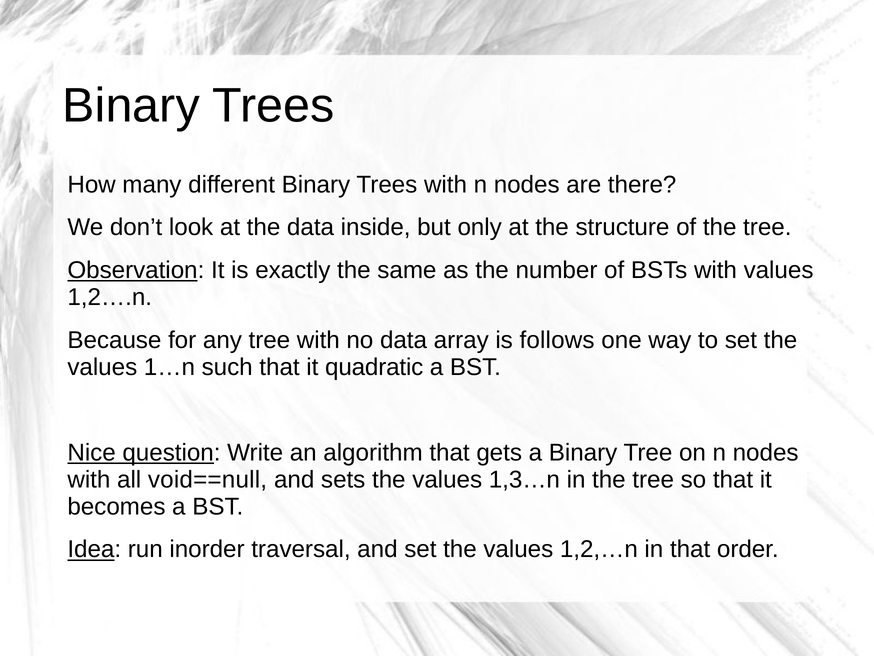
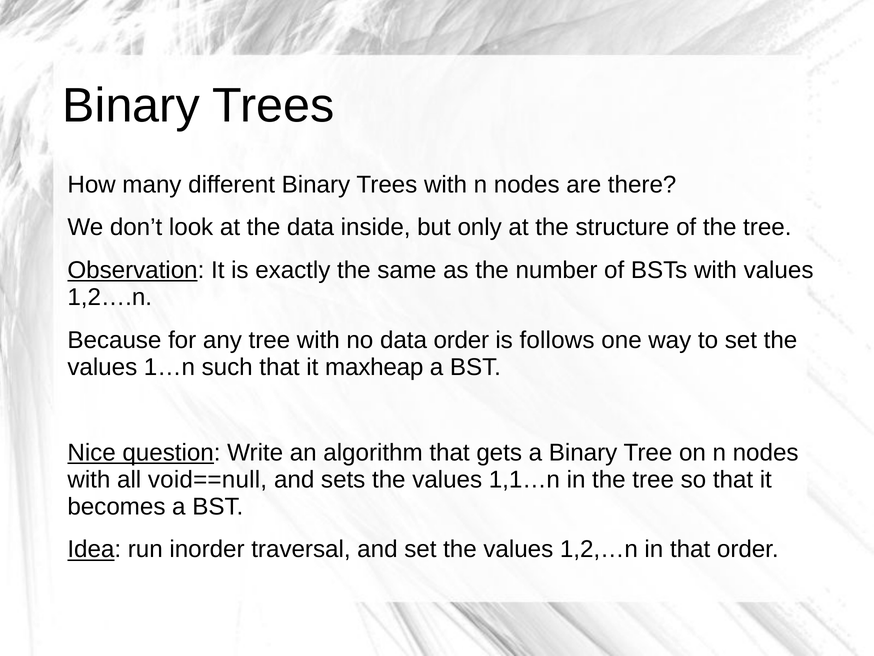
data array: array -> order
quadratic: quadratic -> maxheap
1,3…n: 1,3…n -> 1,1…n
